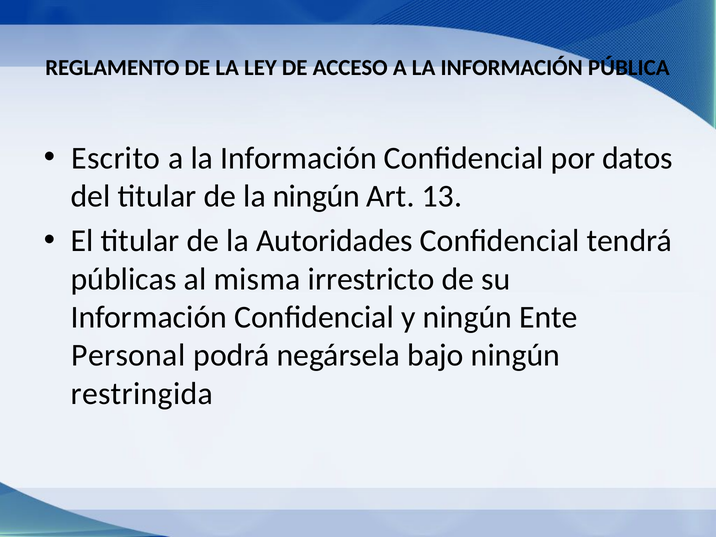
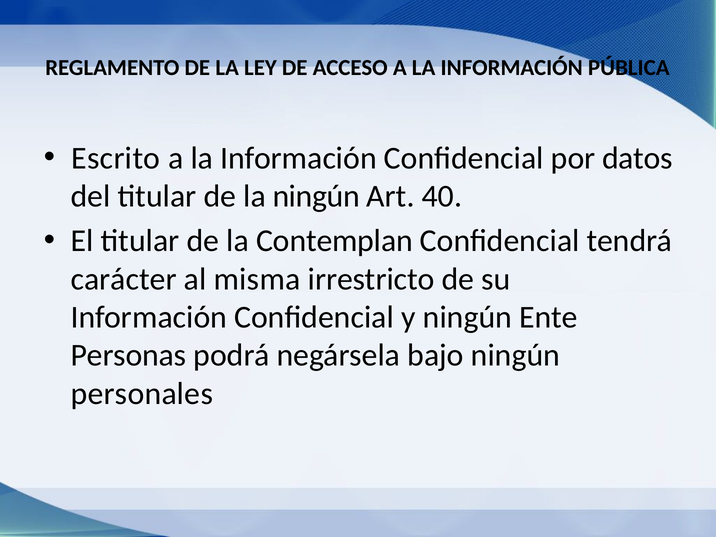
13: 13 -> 40
Autoridades: Autoridades -> Contemplan
públicas: públicas -> carácter
Personal: Personal -> Personas
restringida: restringida -> personales
